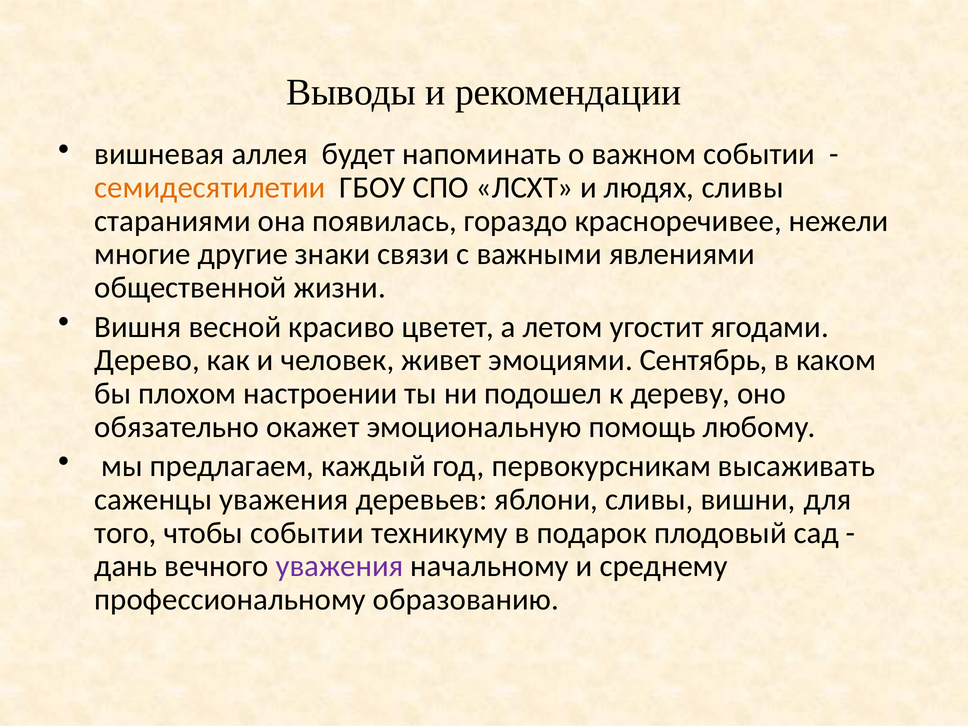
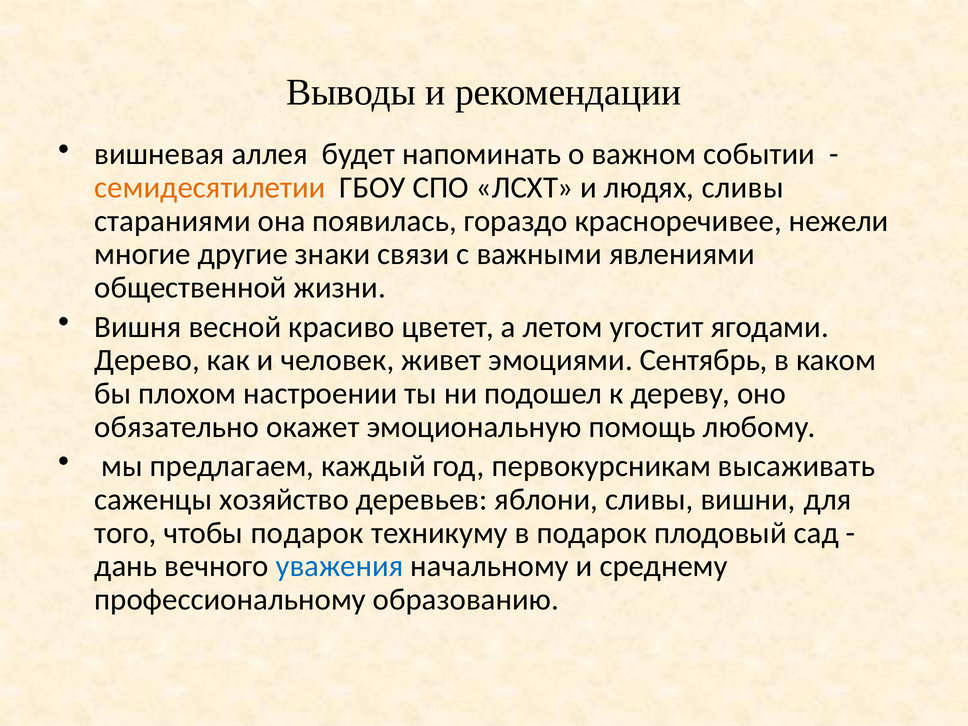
саженцы уважения: уважения -> хозяйство
чтобы событии: событии -> подарок
уважения at (340, 566) colour: purple -> blue
